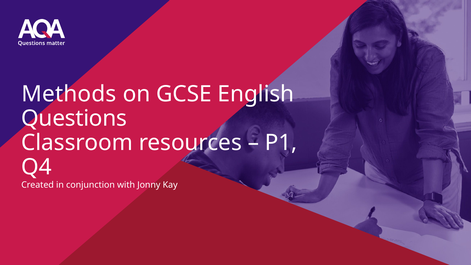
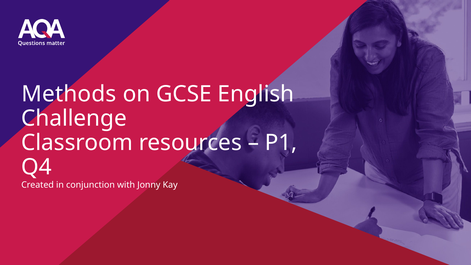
Questions: Questions -> Challenge
